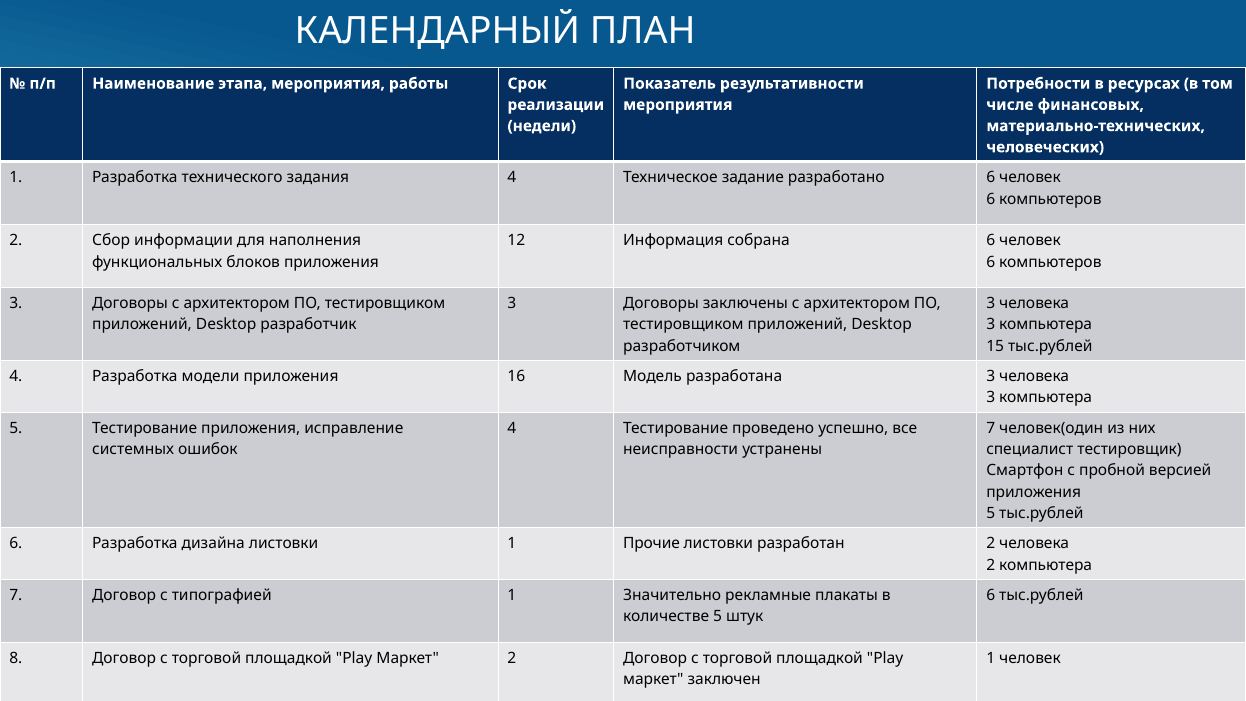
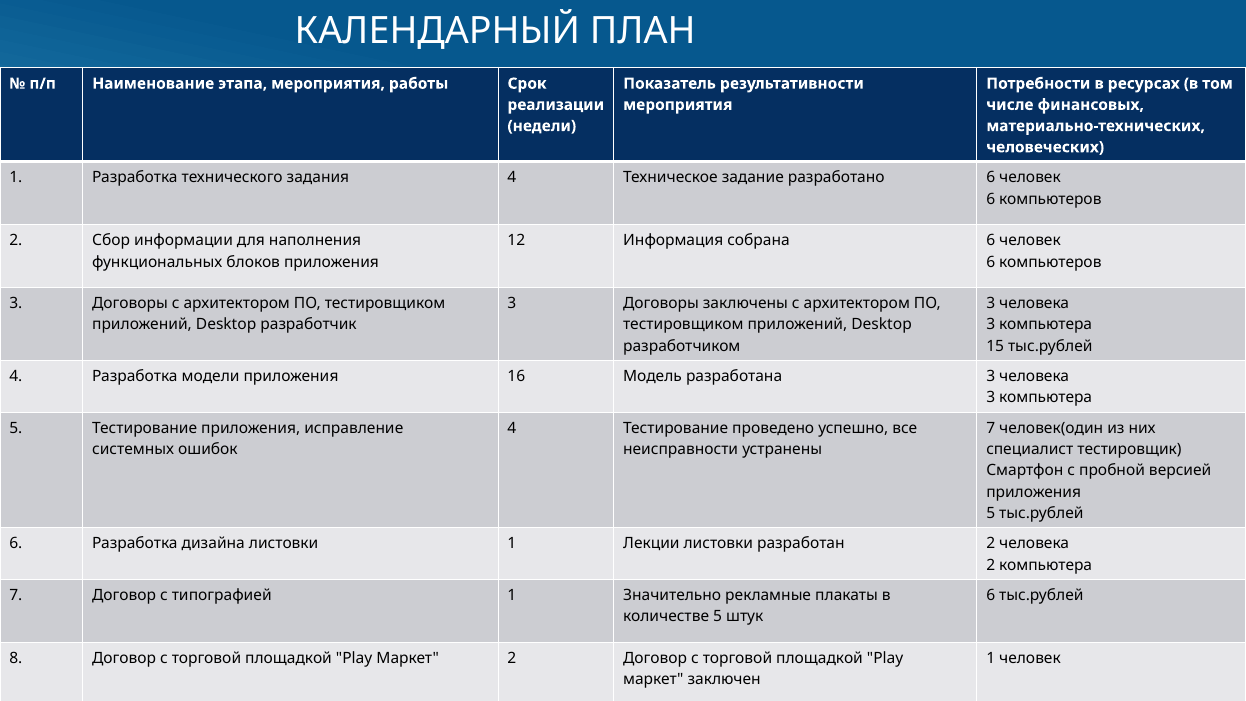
Прочие: Прочие -> Лекции
